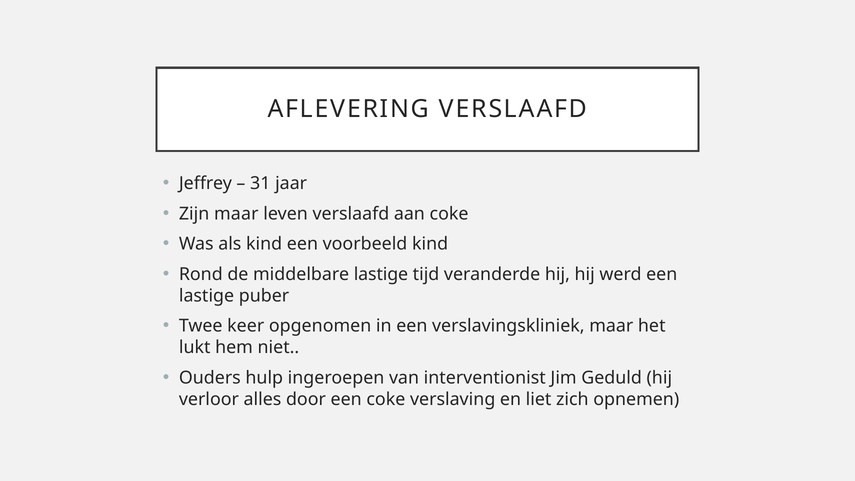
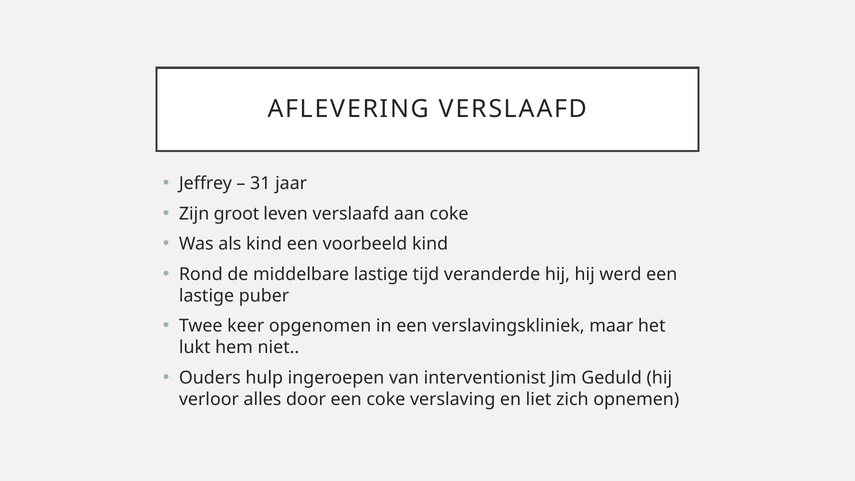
Zijn maar: maar -> groot
